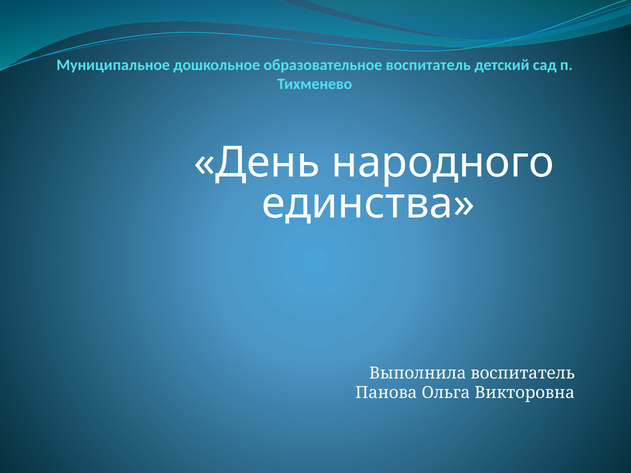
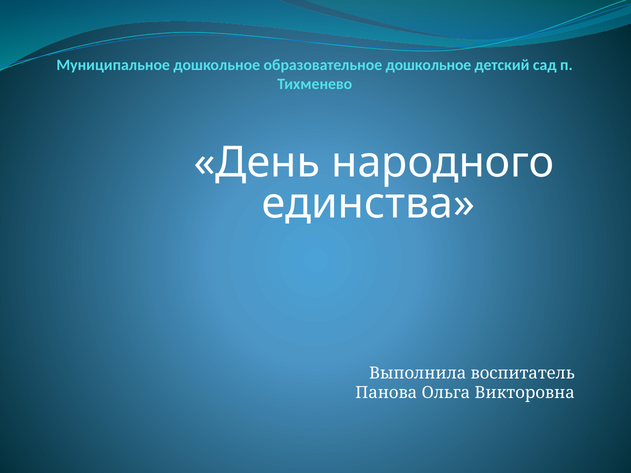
образовательное воспитатель: воспитатель -> дошкольное
